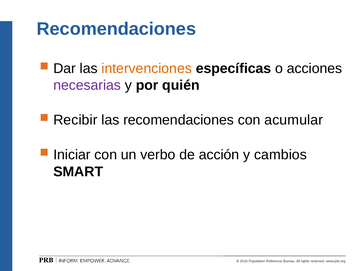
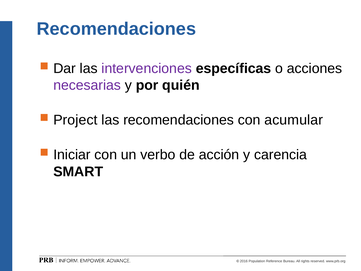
intervenciones colour: orange -> purple
Recibir: Recibir -> Project
cambios: cambios -> carencia
